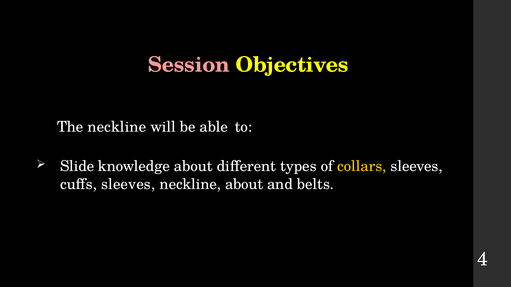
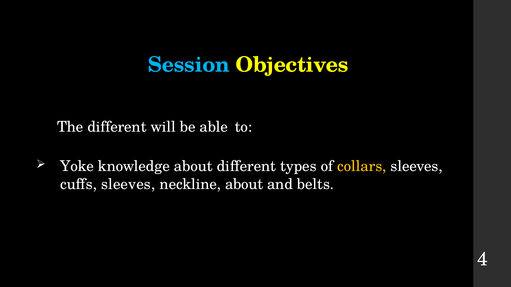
Session colour: pink -> light blue
The neckline: neckline -> different
Slide: Slide -> Yoke
